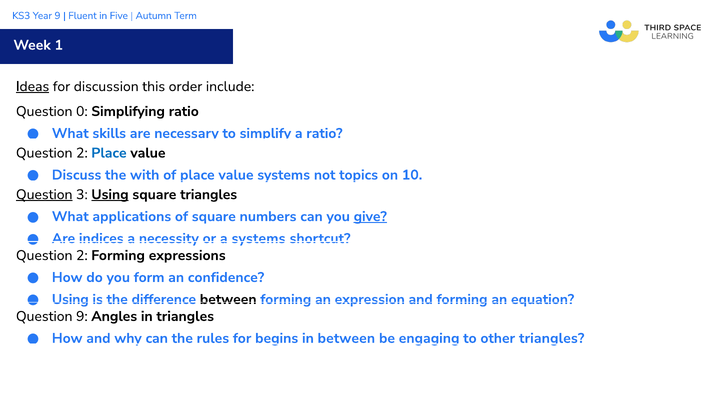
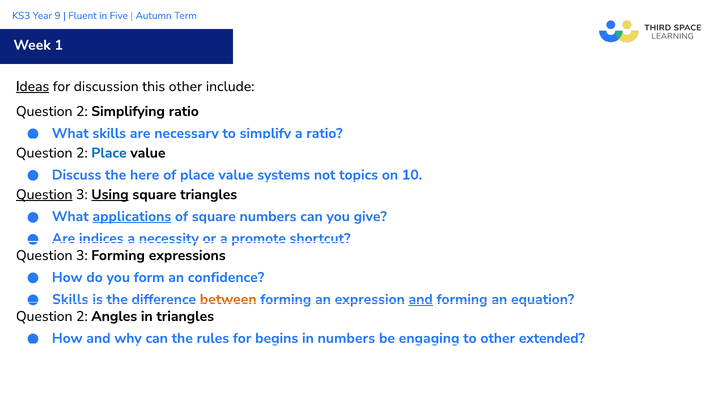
this order: order -> other
0 at (82, 111): 0 -> 2
with: with -> here
applications underline: none -> present
give underline: present -> none
a systems: systems -> promote
2 at (82, 255): 2 -> 3
Using at (70, 299): Using -> Skills
between at (228, 299) colour: black -> orange
and at (421, 299) underline: none -> present
9 at (82, 316): 9 -> 2
in between: between -> numbers
other triangles: triangles -> extended
